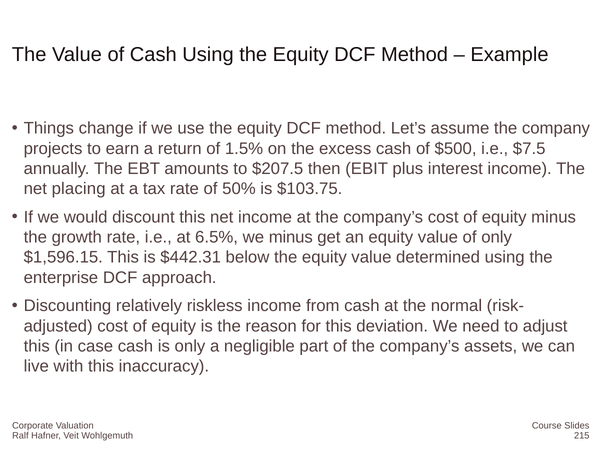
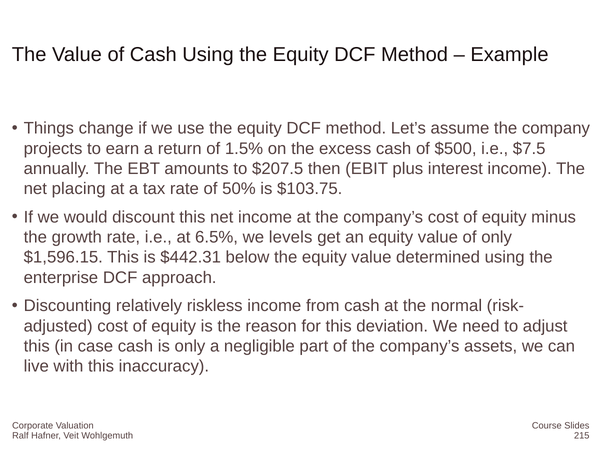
we minus: minus -> levels
